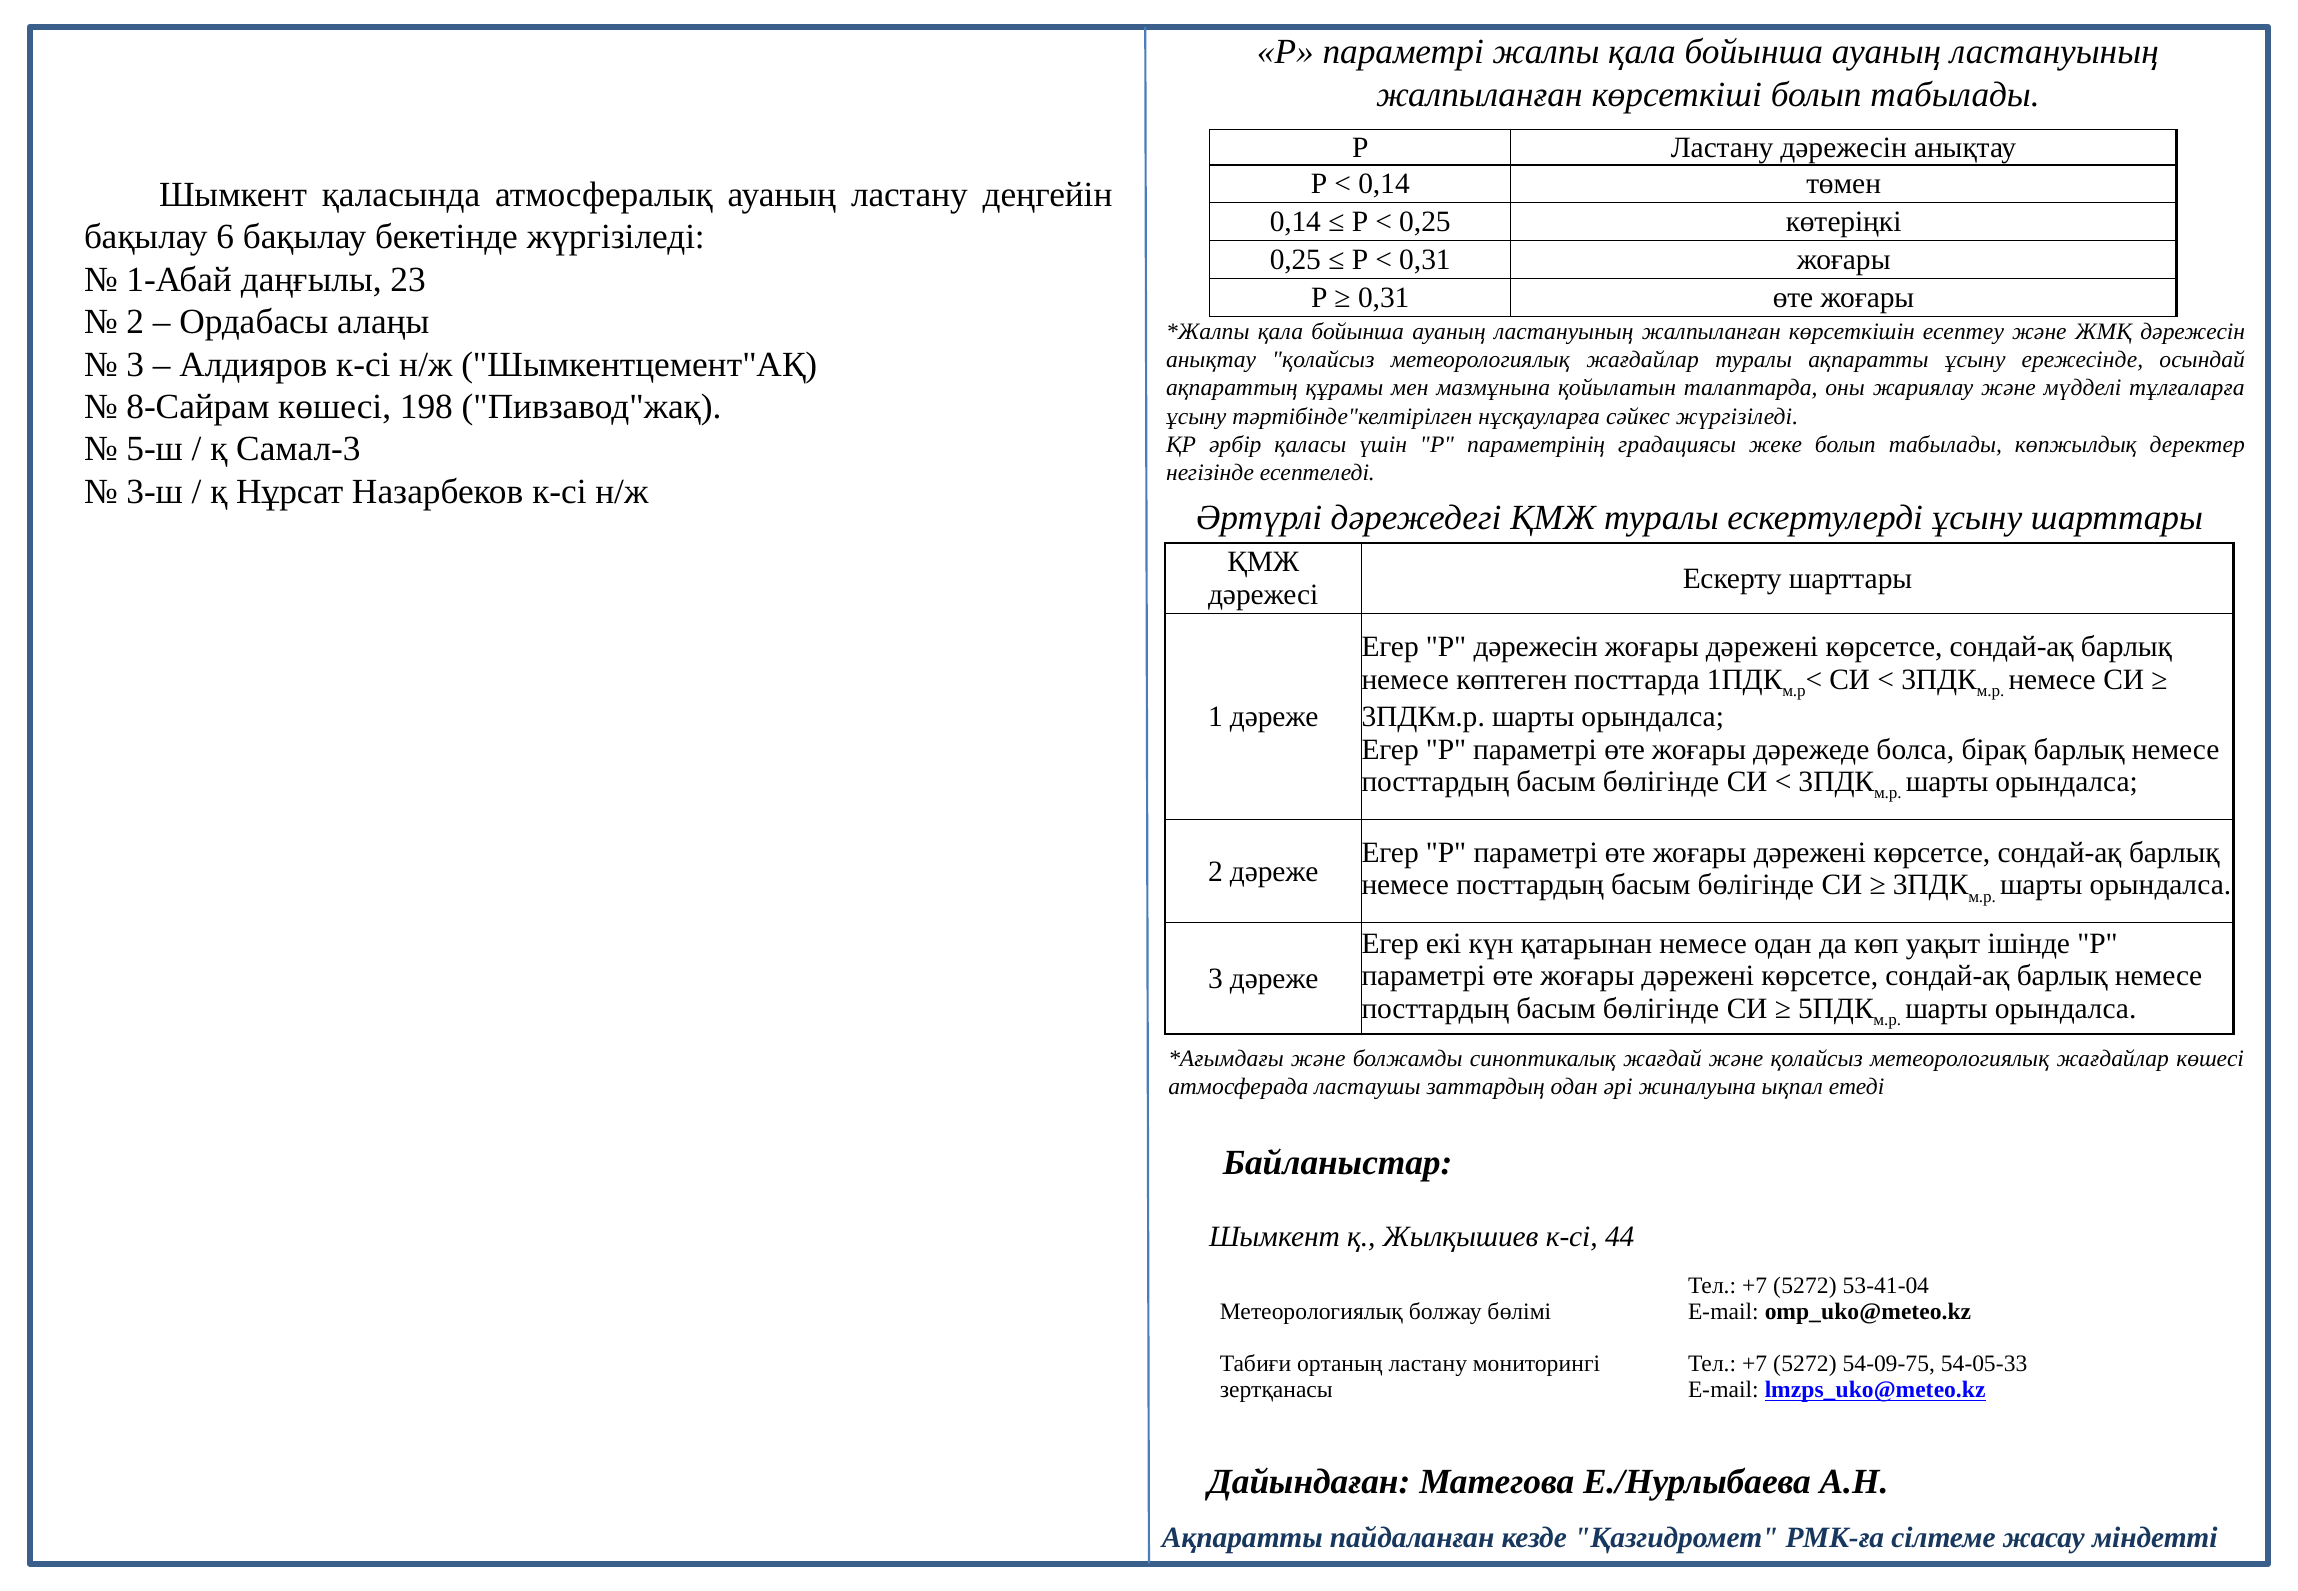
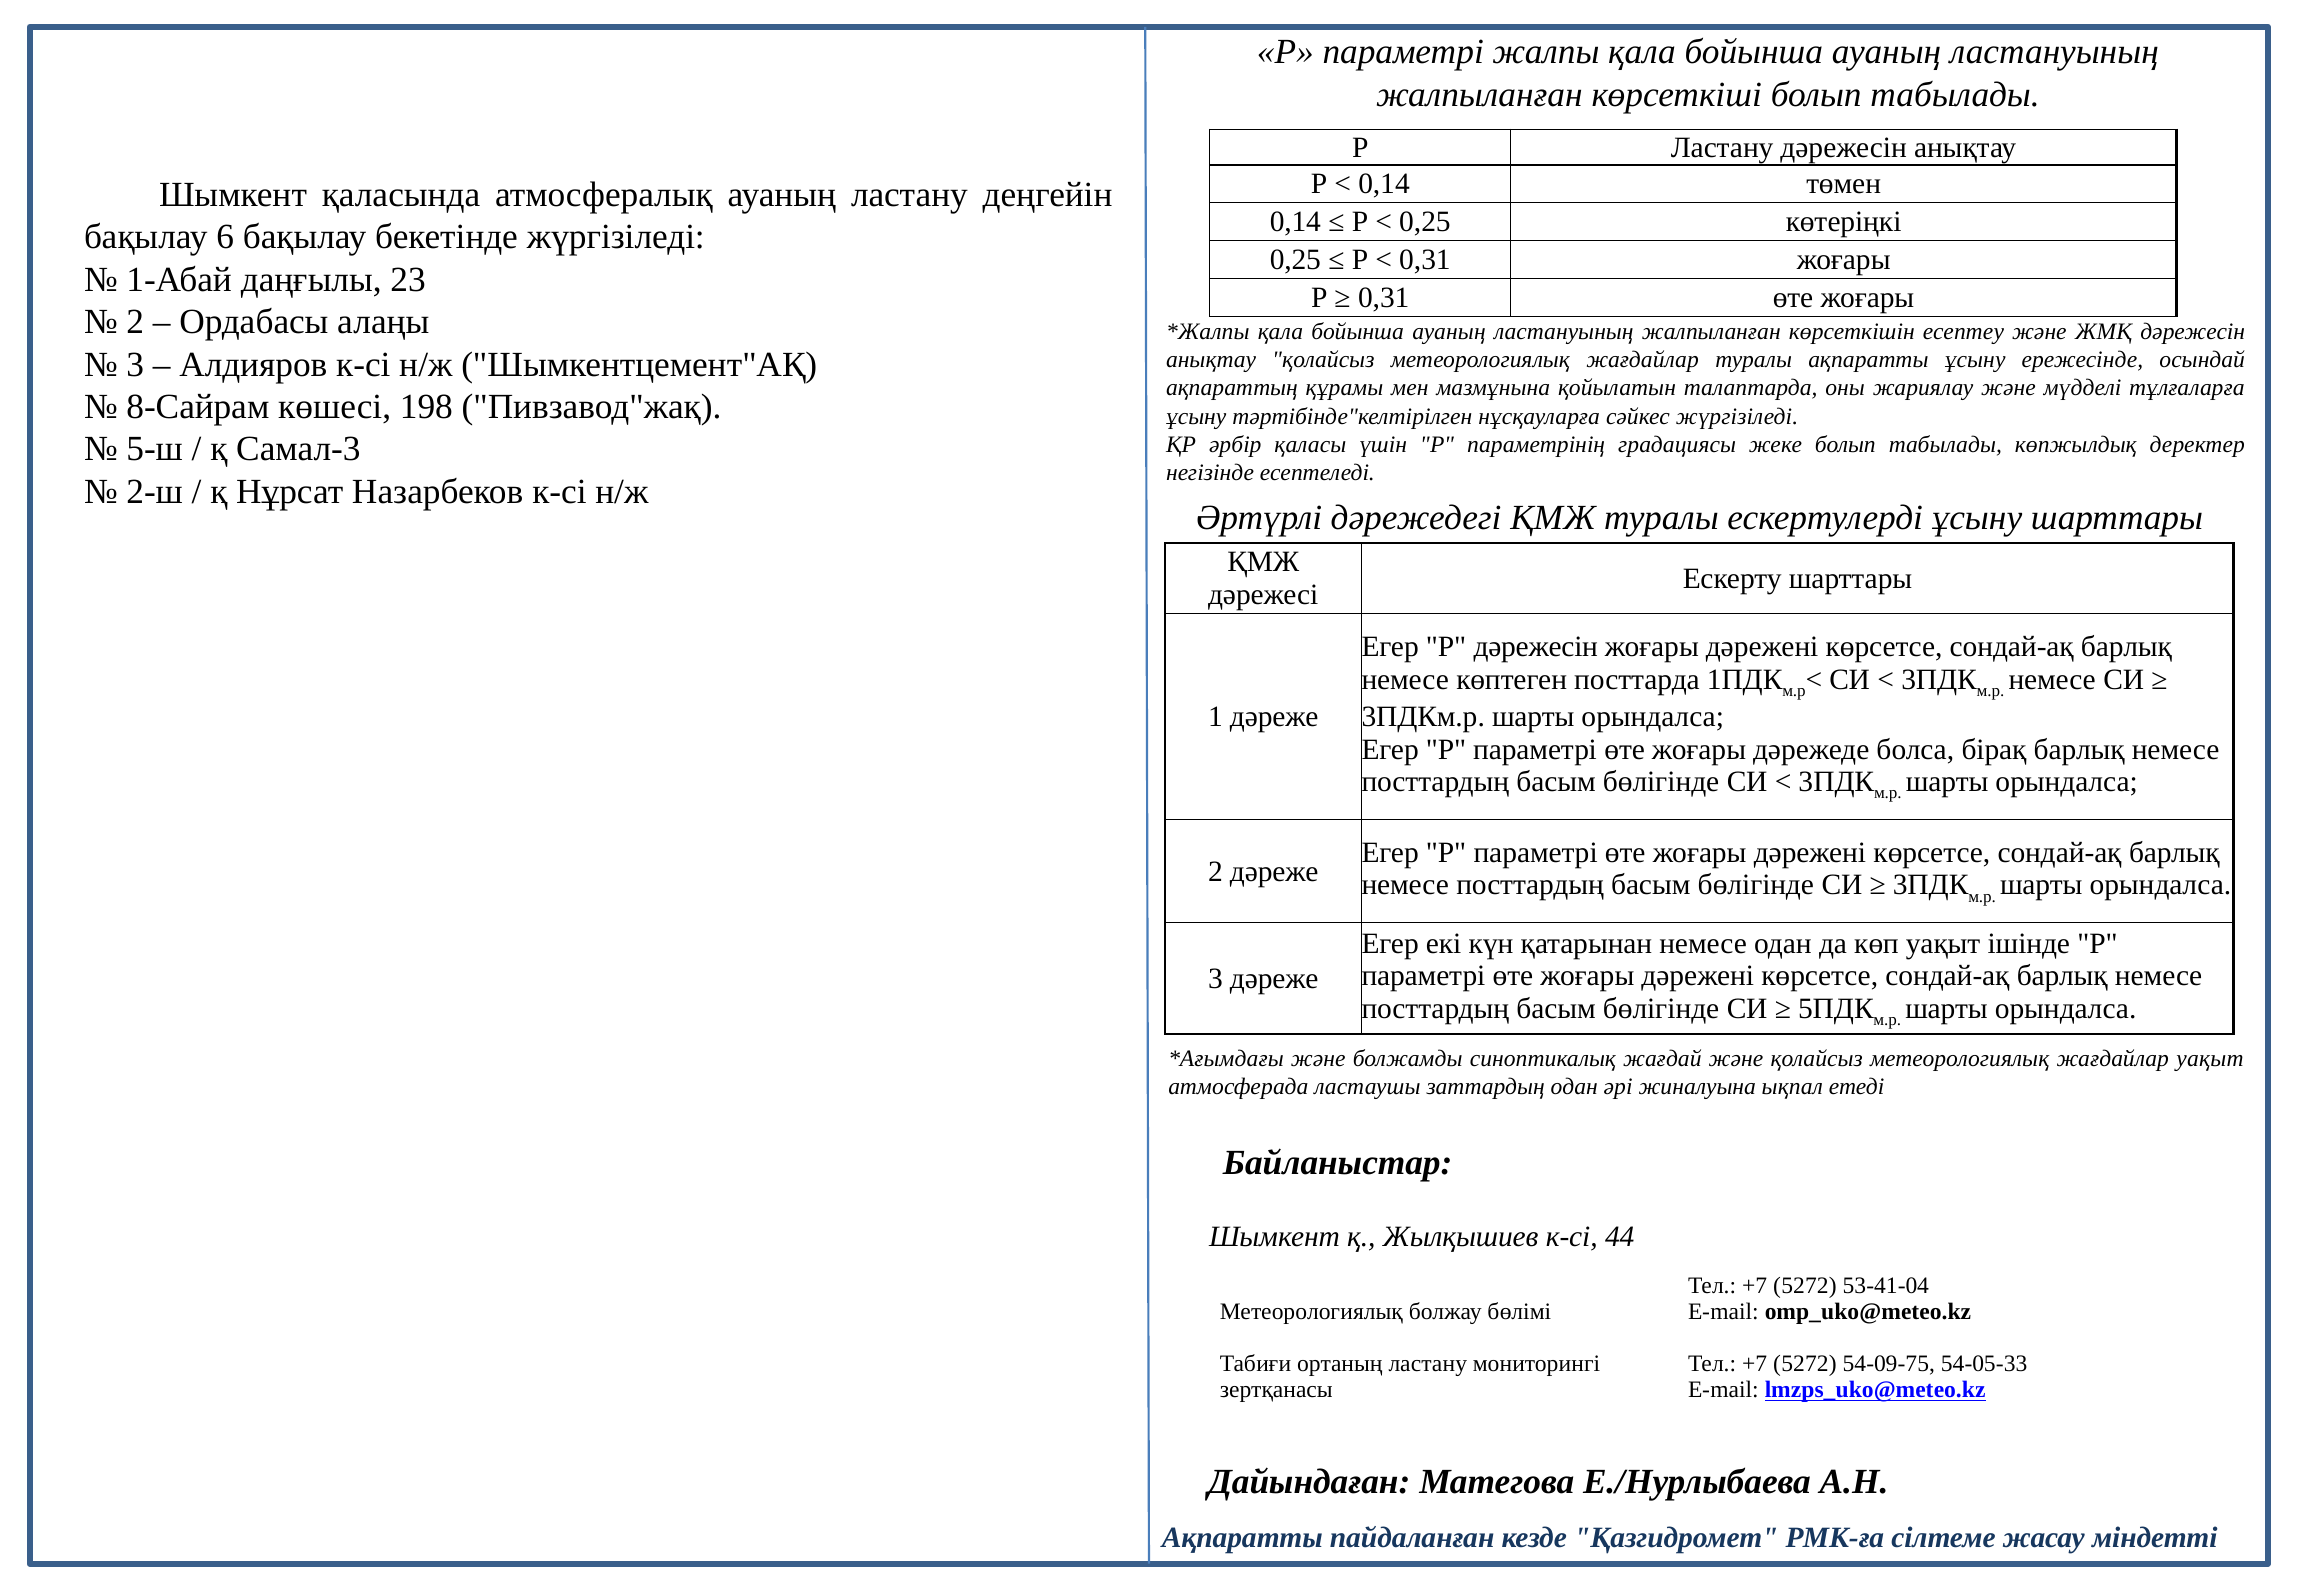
3-ш: 3-ш -> 2-ш
жағдайлар көшесі: көшесі -> уақыт
